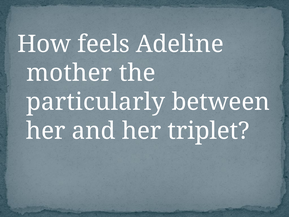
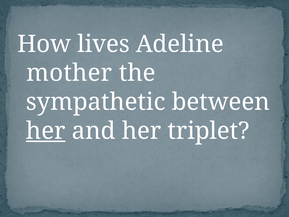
feels: feels -> lives
particularly: particularly -> sympathetic
her at (46, 131) underline: none -> present
